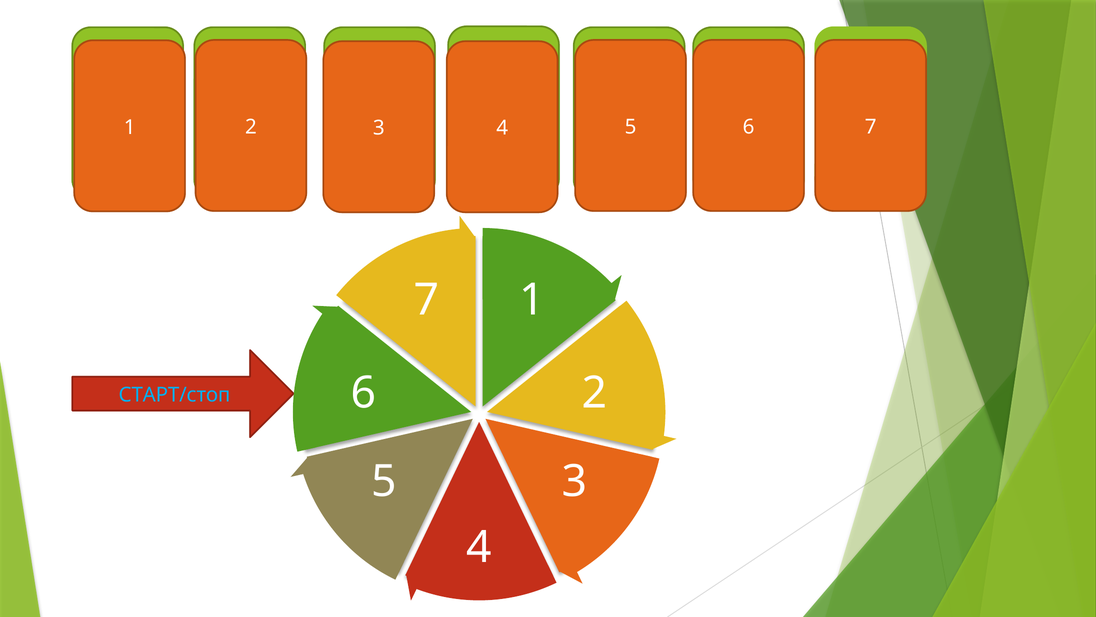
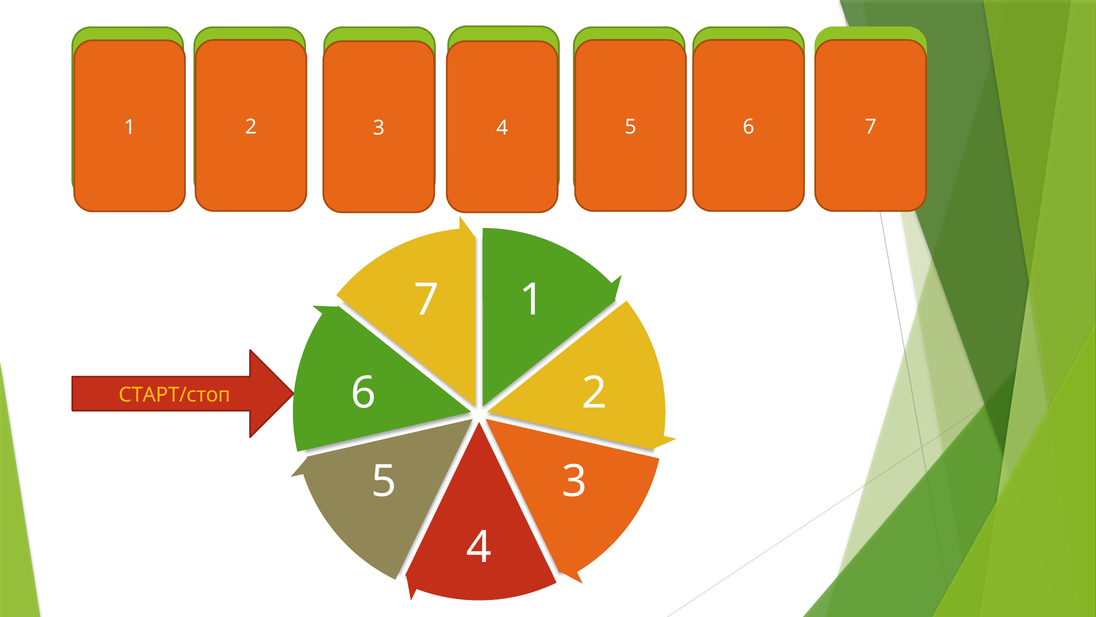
СТАРТ/стоп colour: light blue -> yellow
